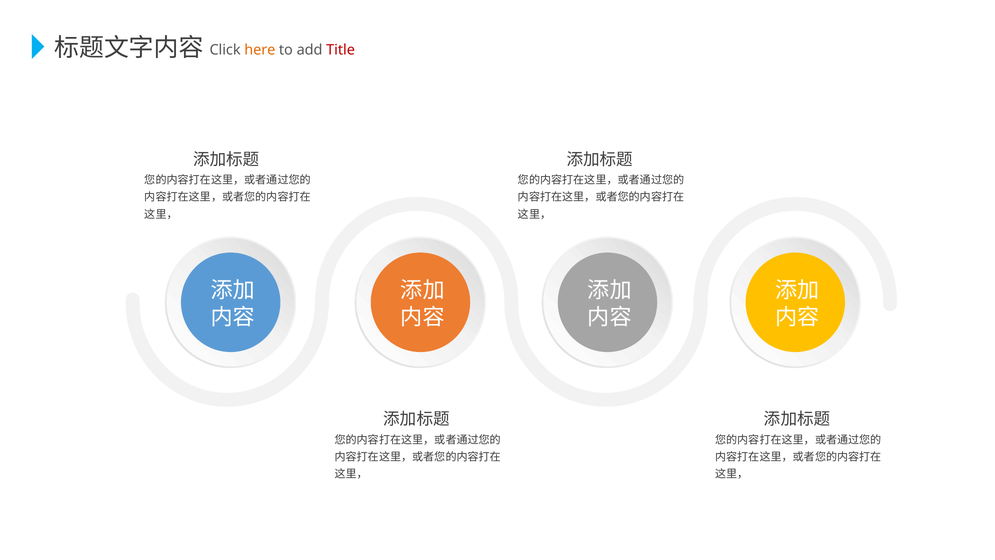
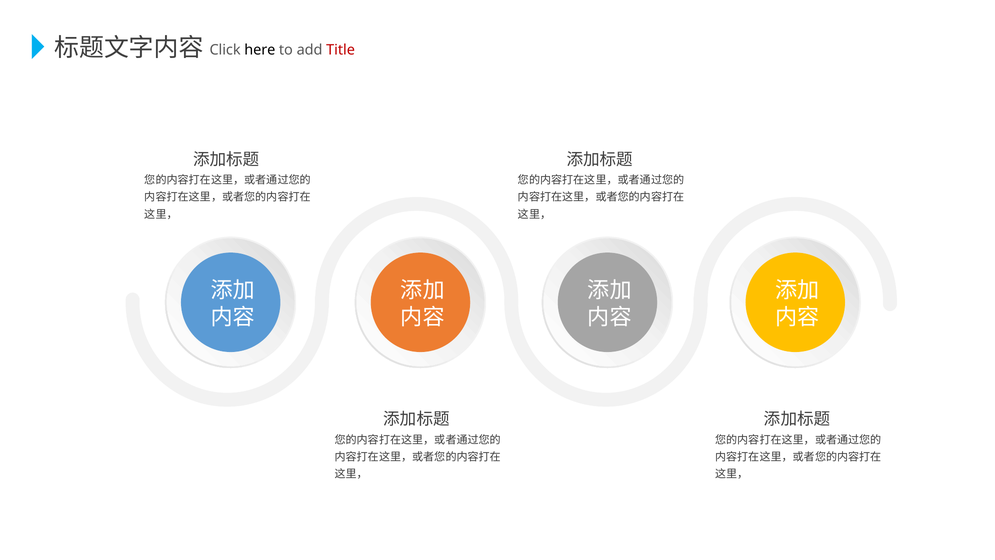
here colour: orange -> black
